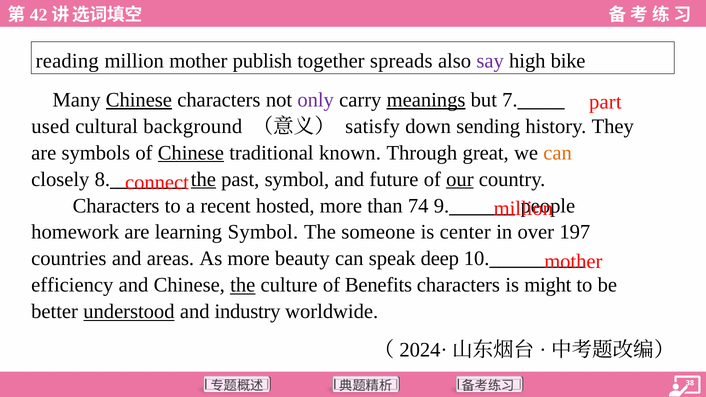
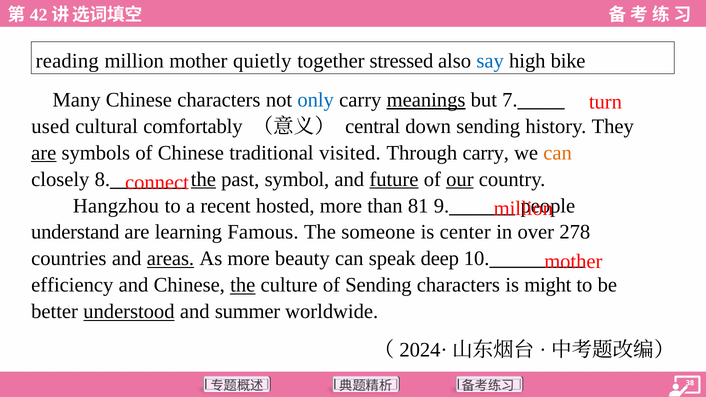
publish: publish -> quietly
spreads: spreads -> stressed
say colour: purple -> blue
Chinese at (139, 100) underline: present -> none
only colour: purple -> blue
part: part -> turn
background: background -> comfortably
satisfy: satisfy -> central
are at (44, 153) underline: none -> present
Chinese at (191, 153) underline: present -> none
known: known -> visited
Through great: great -> carry
future underline: none -> present
Characters at (116, 206): Characters -> Hangzhou
74: 74 -> 81
homework: homework -> understand
learning Symbol: Symbol -> Famous
197: 197 -> 278
areas underline: none -> present
of Benefits: Benefits -> Sending
industry: industry -> summer
